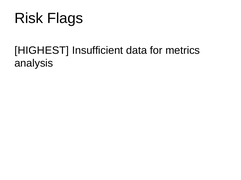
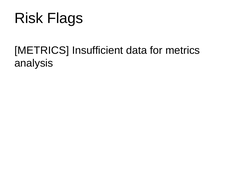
HIGHEST at (42, 51): HIGHEST -> METRICS
